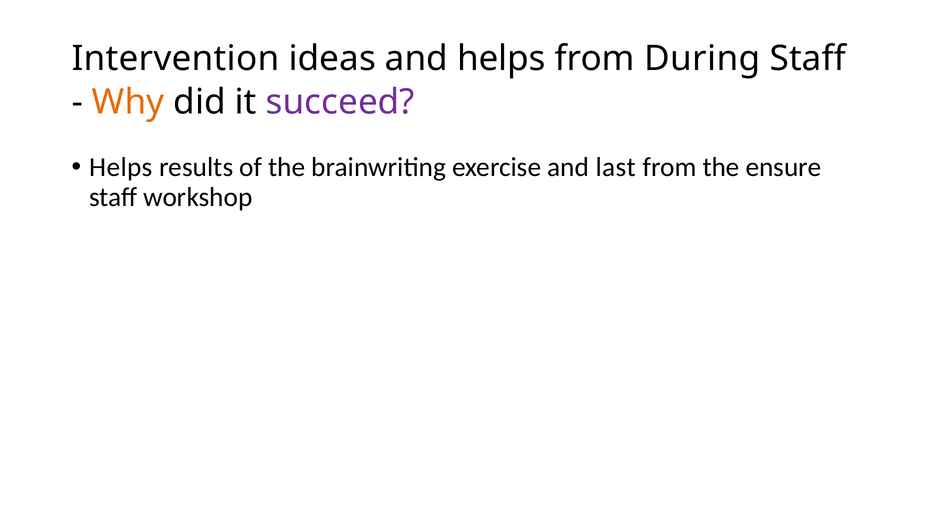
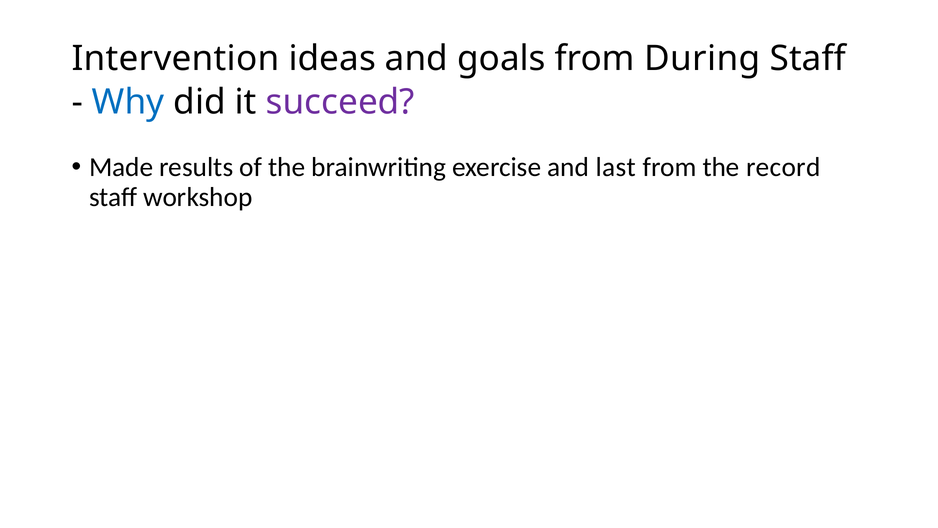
and helps: helps -> goals
Why colour: orange -> blue
Helps at (121, 167): Helps -> Made
ensure: ensure -> record
